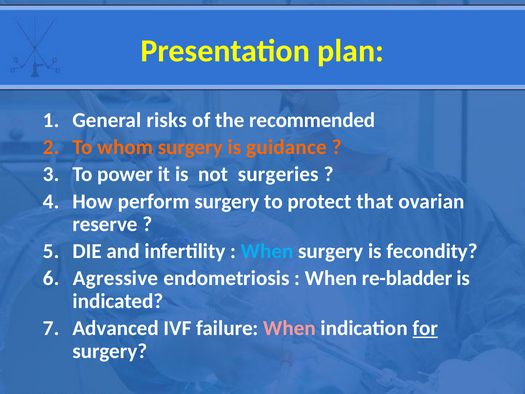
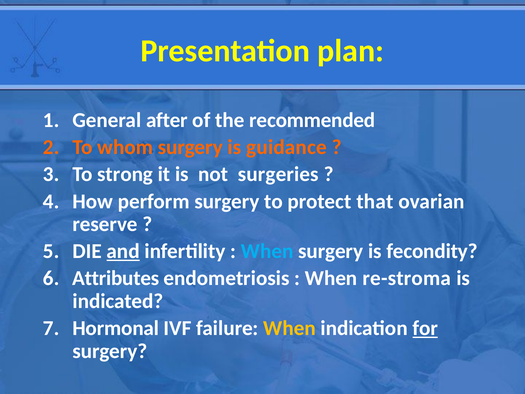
risks: risks -> after
power: power -> strong
and underline: none -> present
Agressive: Agressive -> Attributes
re-bladder: re-bladder -> re-stroma
Advanced: Advanced -> Hormonal
When at (289, 328) colour: pink -> yellow
